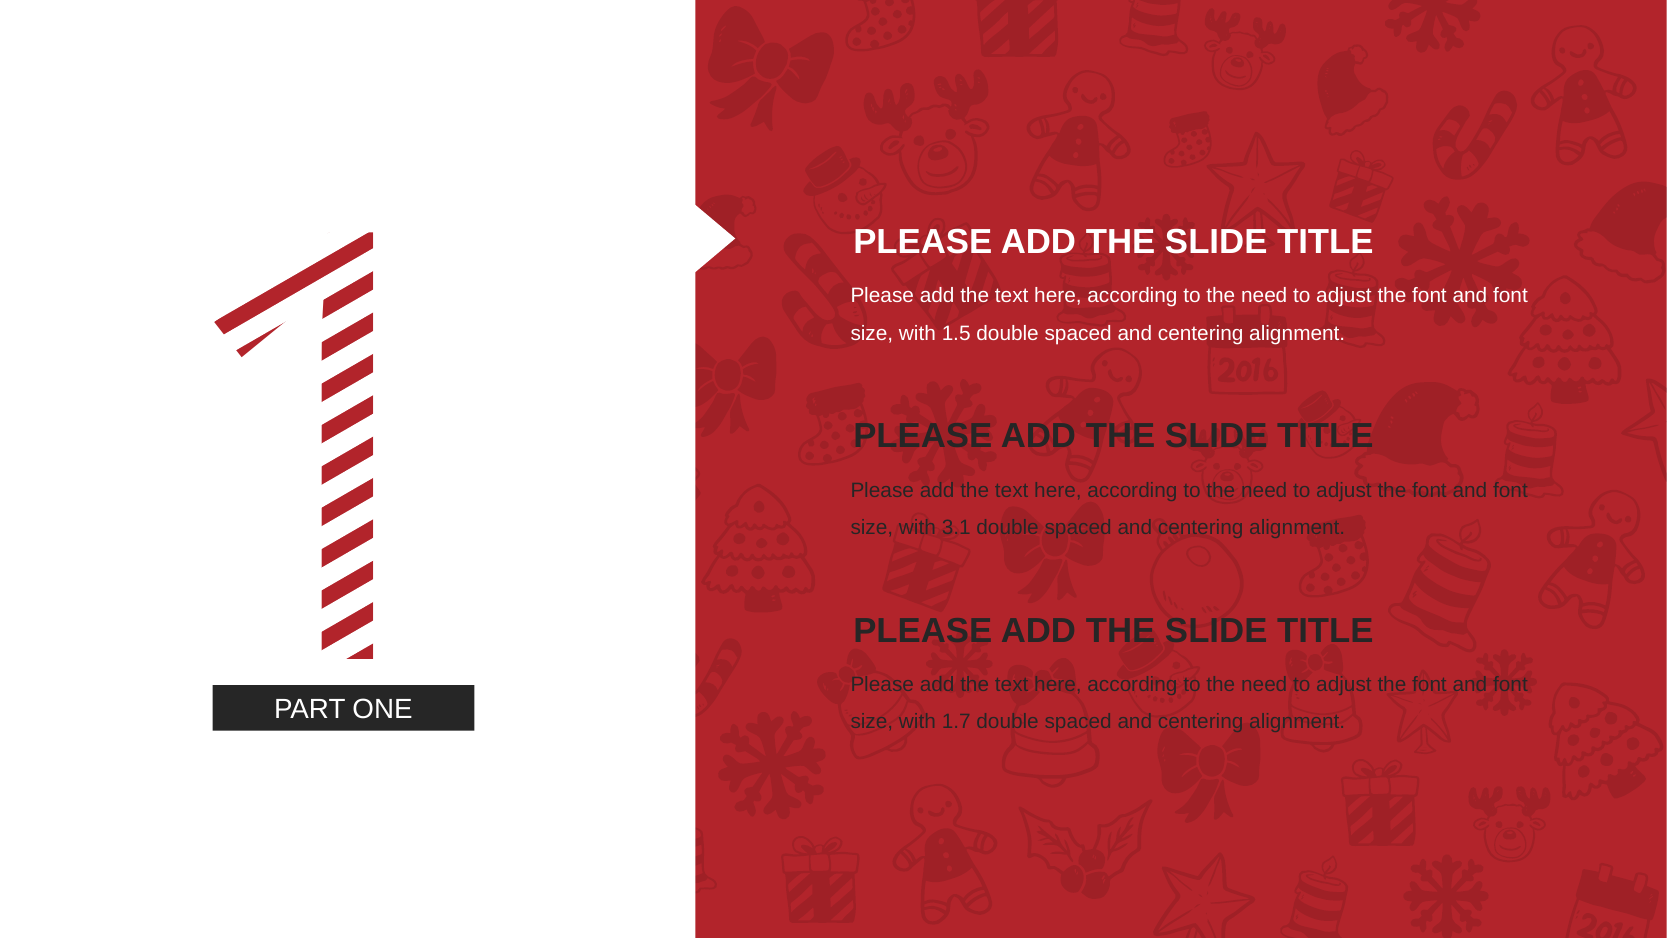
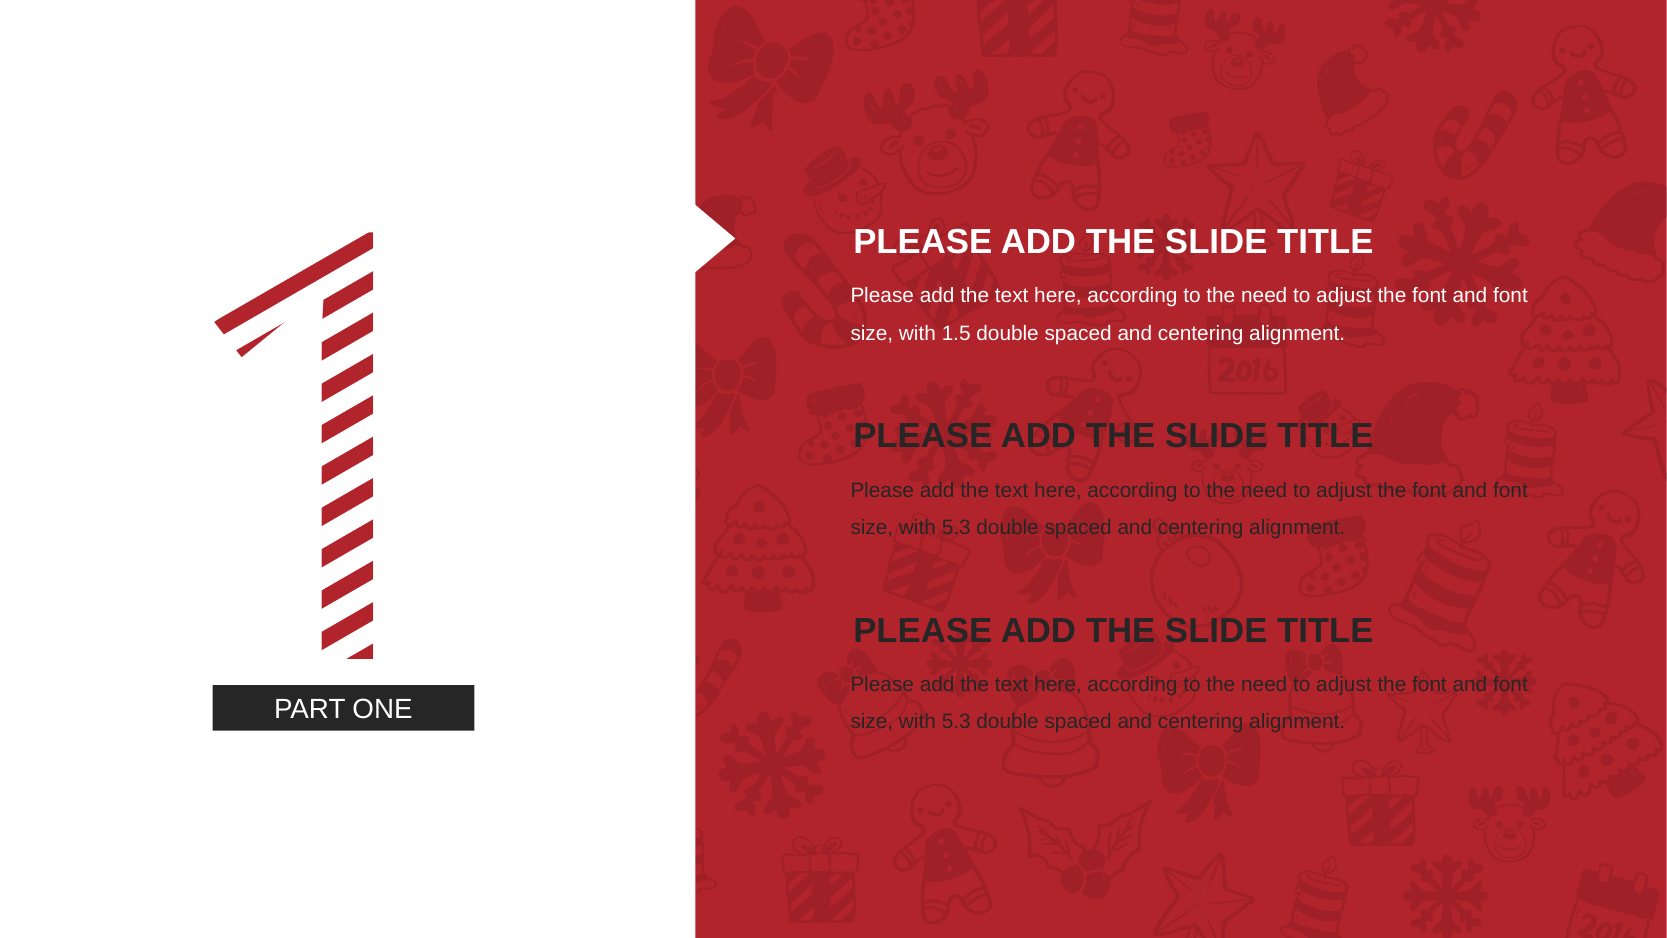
3.1 at (956, 528): 3.1 -> 5.3
1.7 at (956, 722): 1.7 -> 5.3
